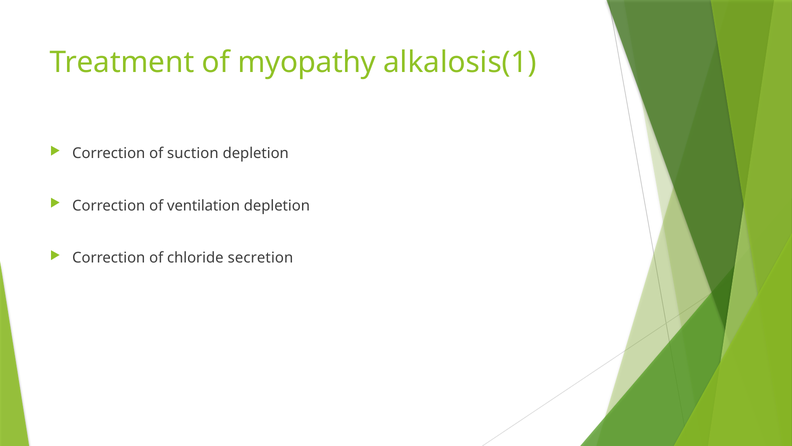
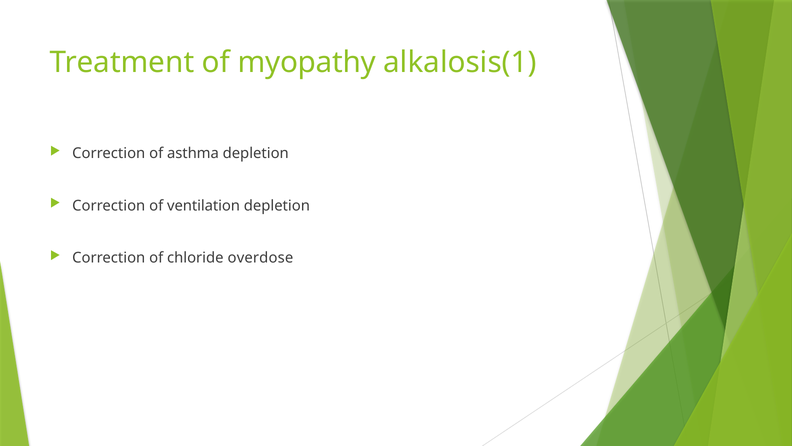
suction: suction -> asthma
secretion: secretion -> overdose
